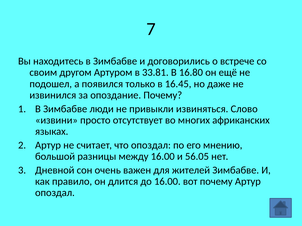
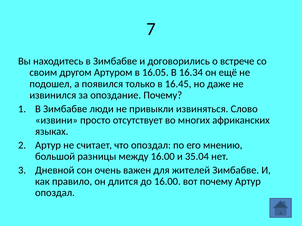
33.81: 33.81 -> 16.05
16.80: 16.80 -> 16.34
56.05: 56.05 -> 35.04
